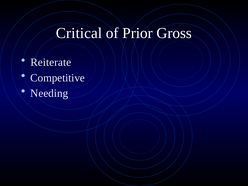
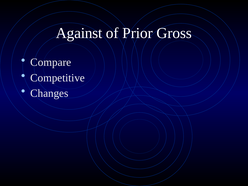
Critical: Critical -> Against
Reiterate: Reiterate -> Compare
Needing: Needing -> Changes
